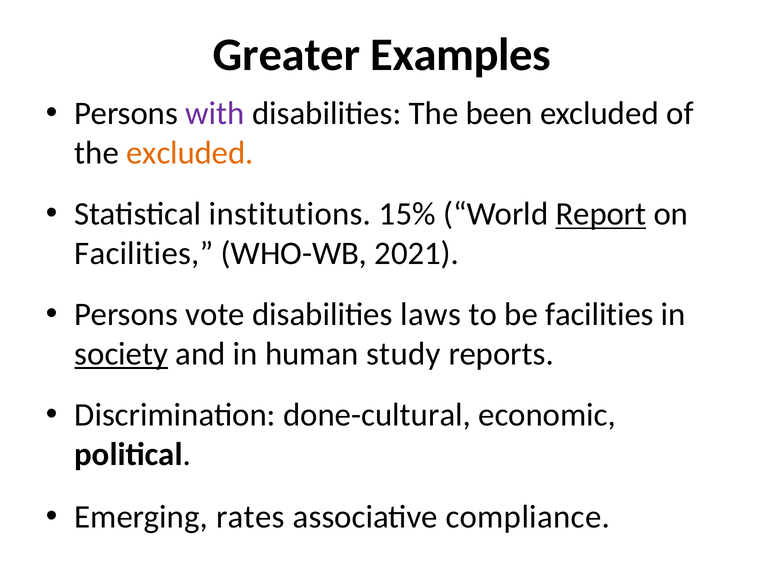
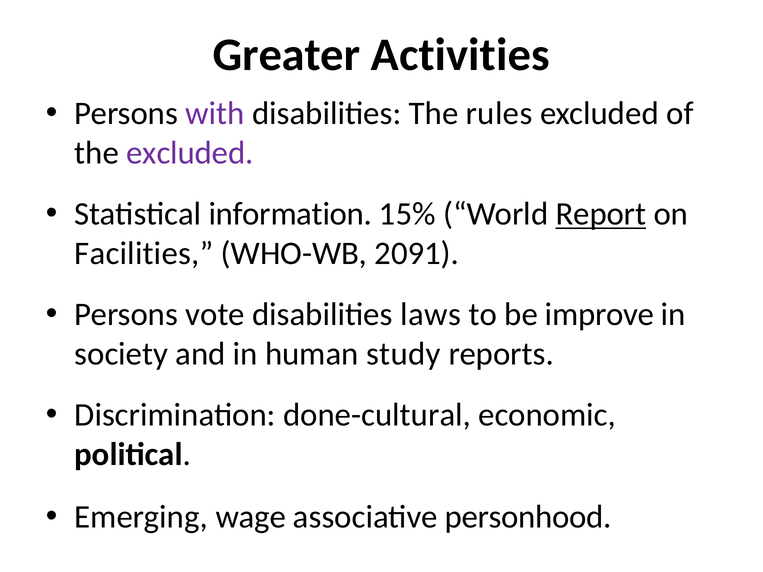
Examples: Examples -> Activities
been: been -> rules
excluded at (190, 153) colour: orange -> purple
institutions: institutions -> information
2021: 2021 -> 2091
be facilities: facilities -> improve
society underline: present -> none
rates: rates -> wage
compliance: compliance -> personhood
